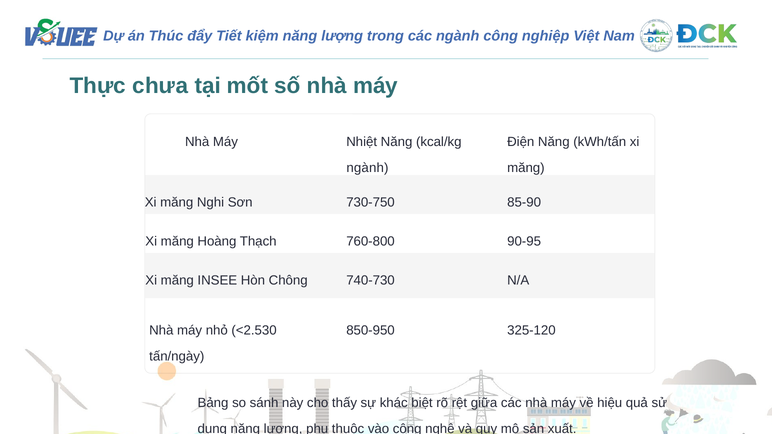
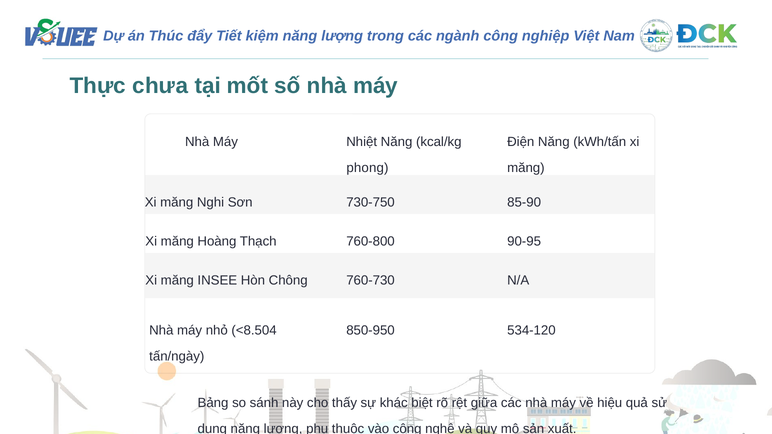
ngành at (367, 168): ngành -> phong
740-730: 740-730 -> 760-730
<2.530: <2.530 -> <8.504
325-120: 325-120 -> 534-120
